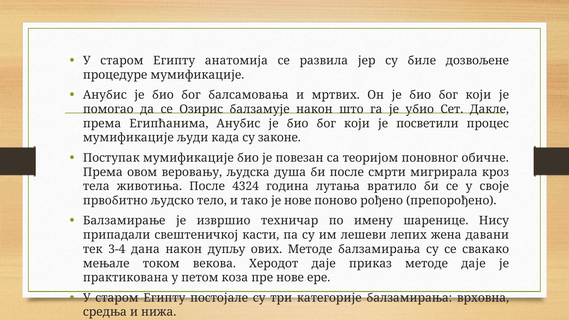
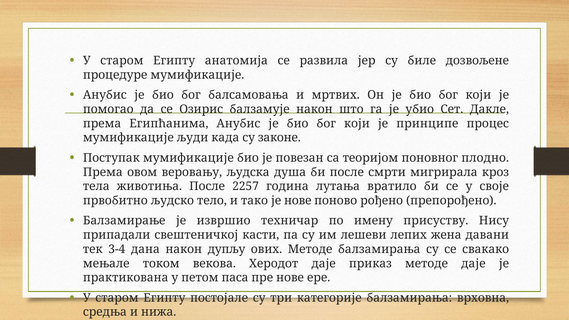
посветили: посветили -> принципе
обичне: обичне -> плодно
4324: 4324 -> 2257
шаренице: шаренице -> присуству
коза: коза -> паса
